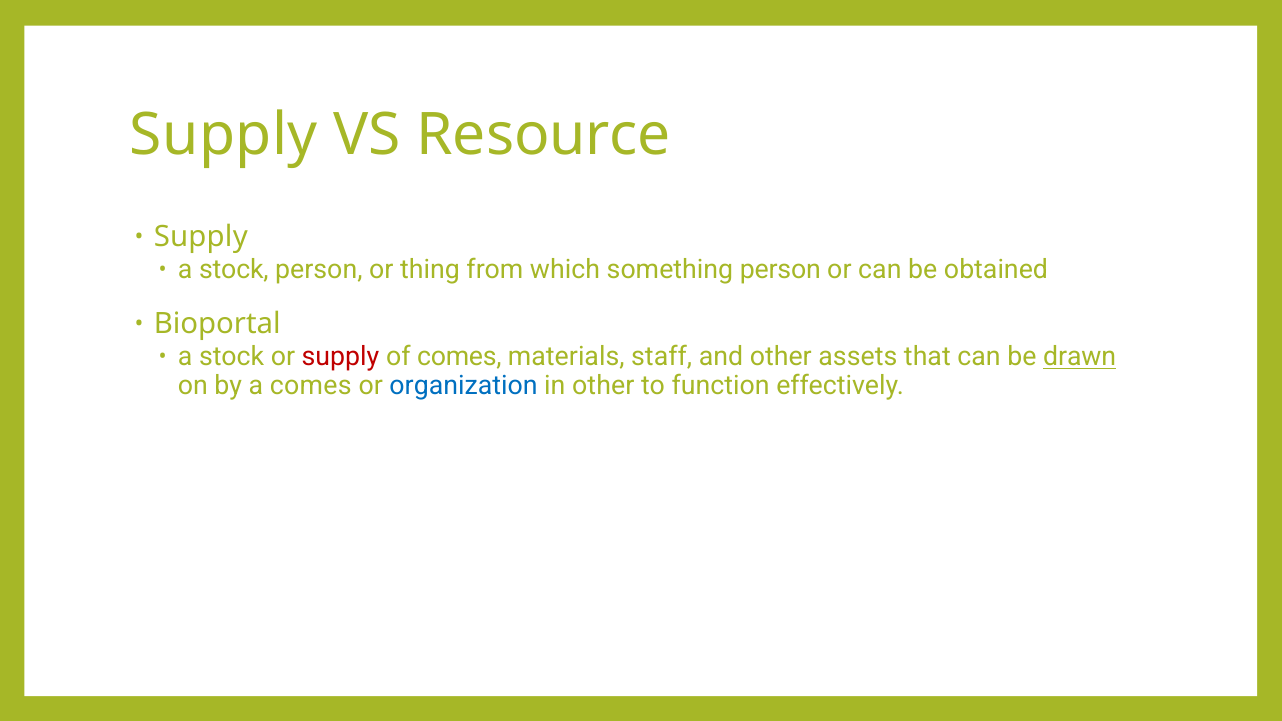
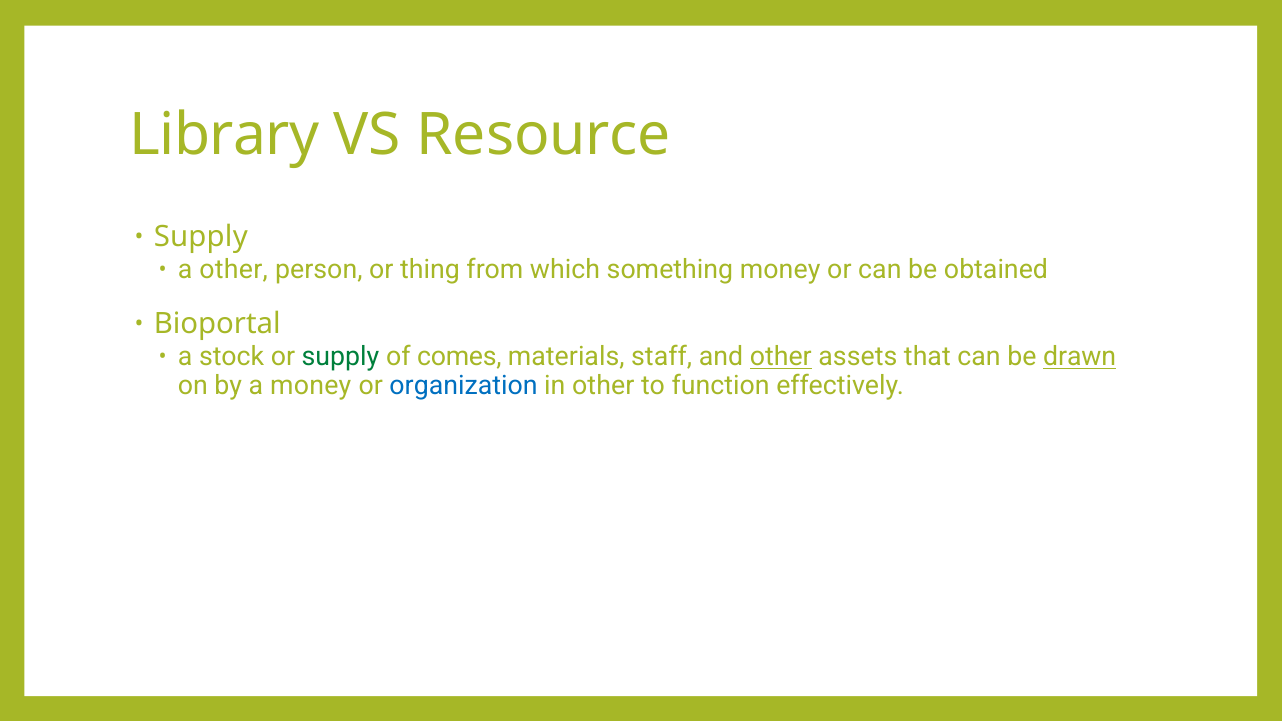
Supply at (224, 135): Supply -> Library
stock at (234, 270): stock -> other
something person: person -> money
supply at (341, 357) colour: red -> green
other at (781, 357) underline: none -> present
a comes: comes -> money
